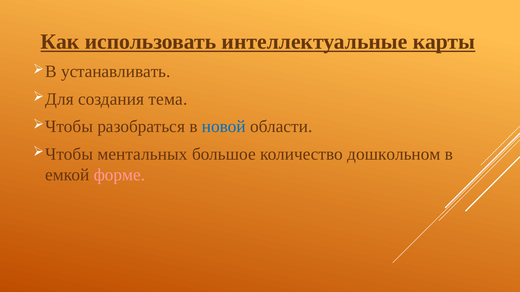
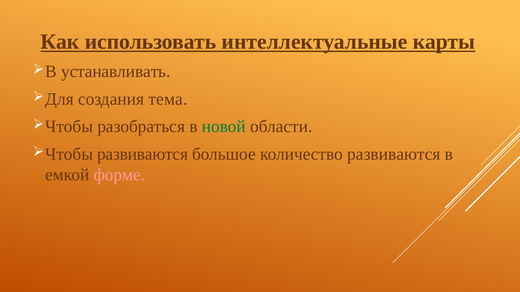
новой colour: blue -> green
ментальных at (142, 154): ментальных -> развиваются
количество дошкольном: дошкольном -> развиваются
